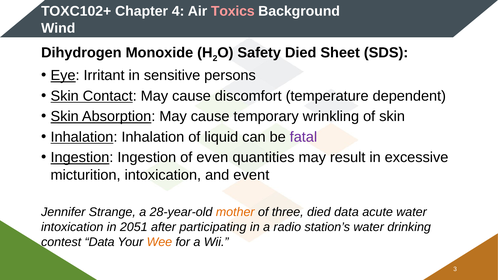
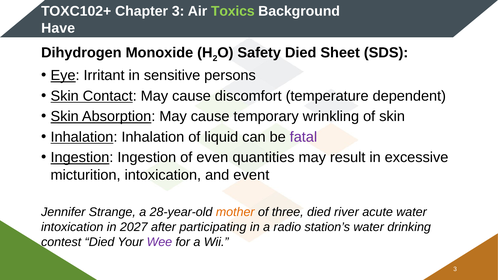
Chapter 4: 4 -> 3
Toxics colour: pink -> light green
Wind: Wind -> Have
died data: data -> river
2051: 2051 -> 2027
contest Data: Data -> Died
Wee colour: orange -> purple
